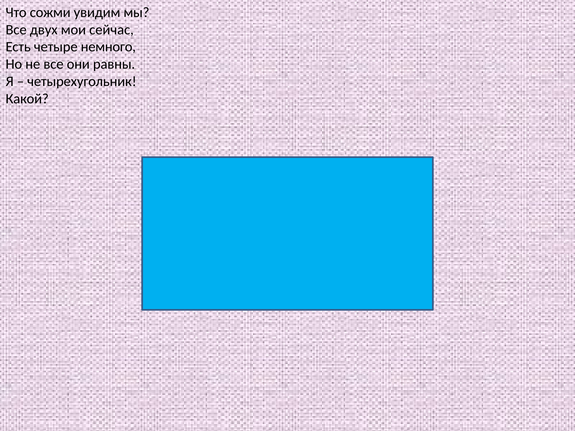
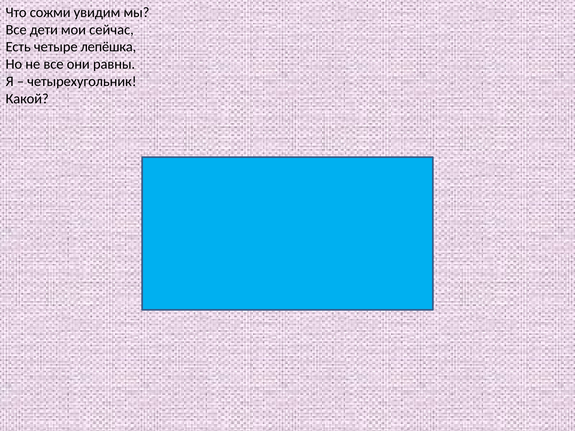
двух: двух -> дети
немного: немного -> лепёшка
